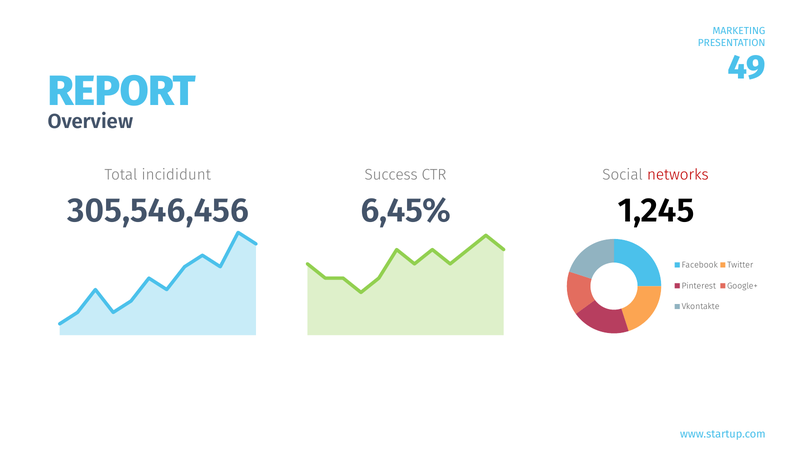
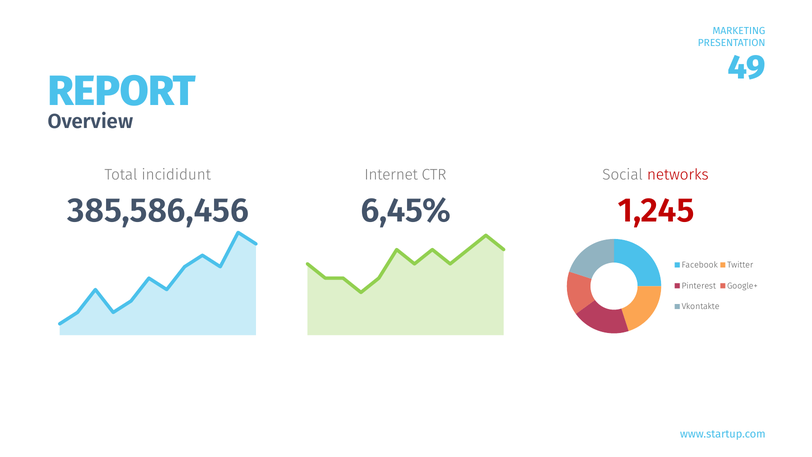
Success: Success -> Internet
305,546,456: 305,546,456 -> 385,586,456
1,245 colour: black -> red
